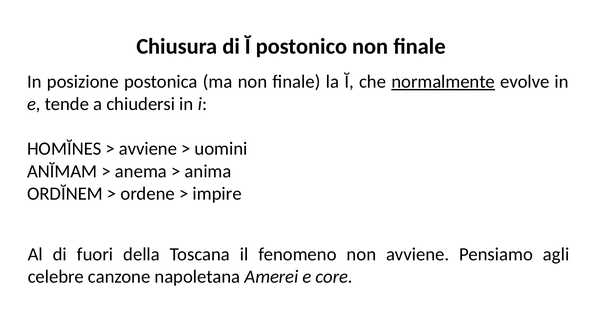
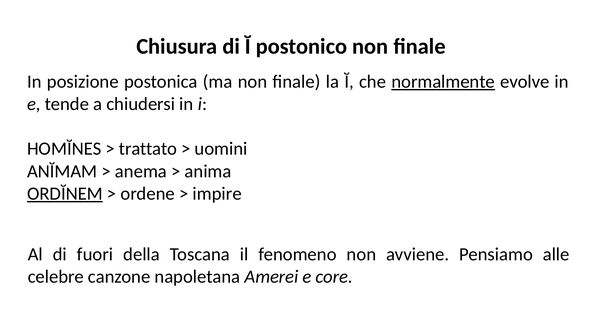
avviene at (148, 149): avviene -> trattato
ORDĬNEM underline: none -> present
agli: agli -> alle
